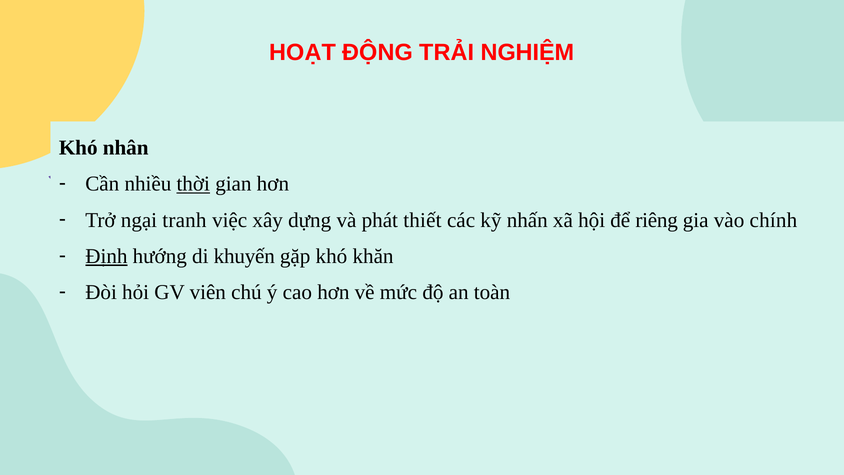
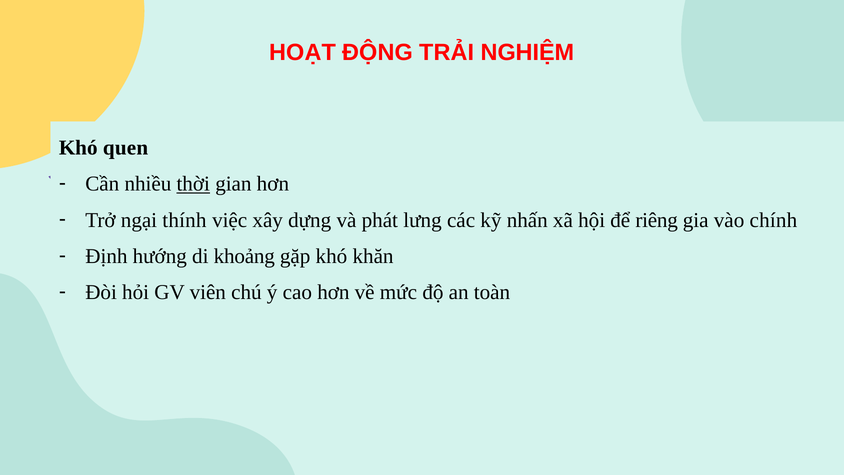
nhân: nhân -> quen
tranh: tranh -> thính
thiết: thiết -> lưng
Định underline: present -> none
khuyến: khuyến -> khoảng
